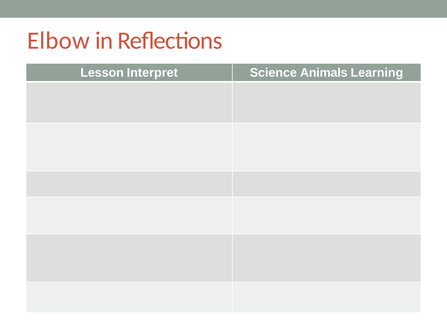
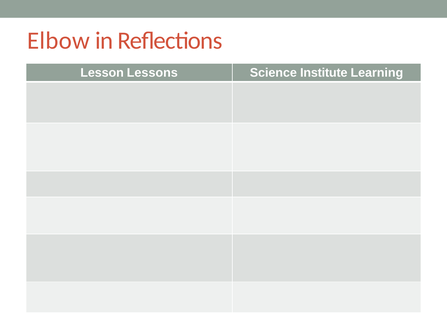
Interpret: Interpret -> Lessons
Animals: Animals -> Institute
